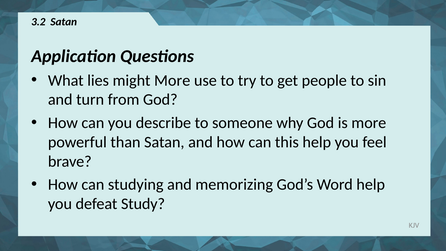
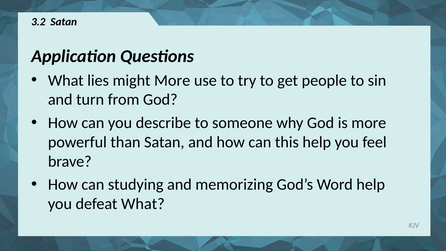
defeat Study: Study -> What
